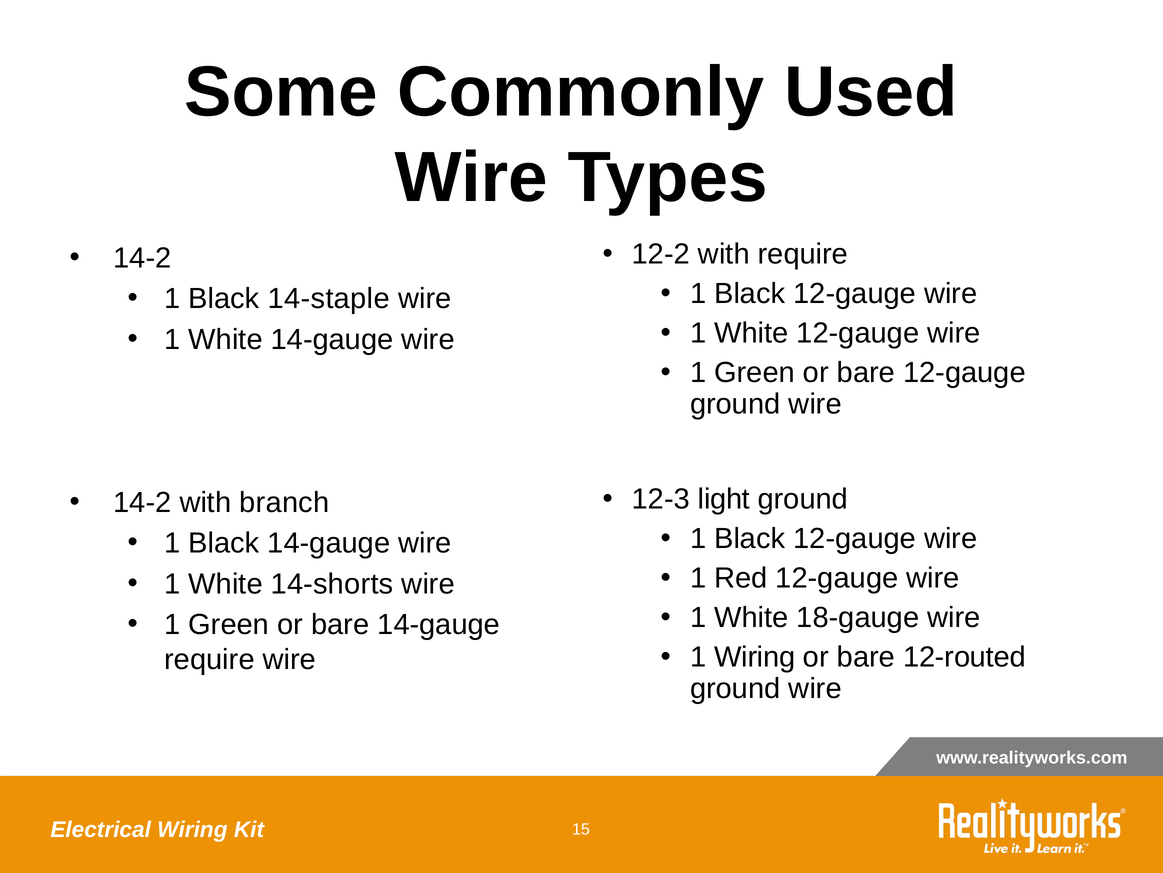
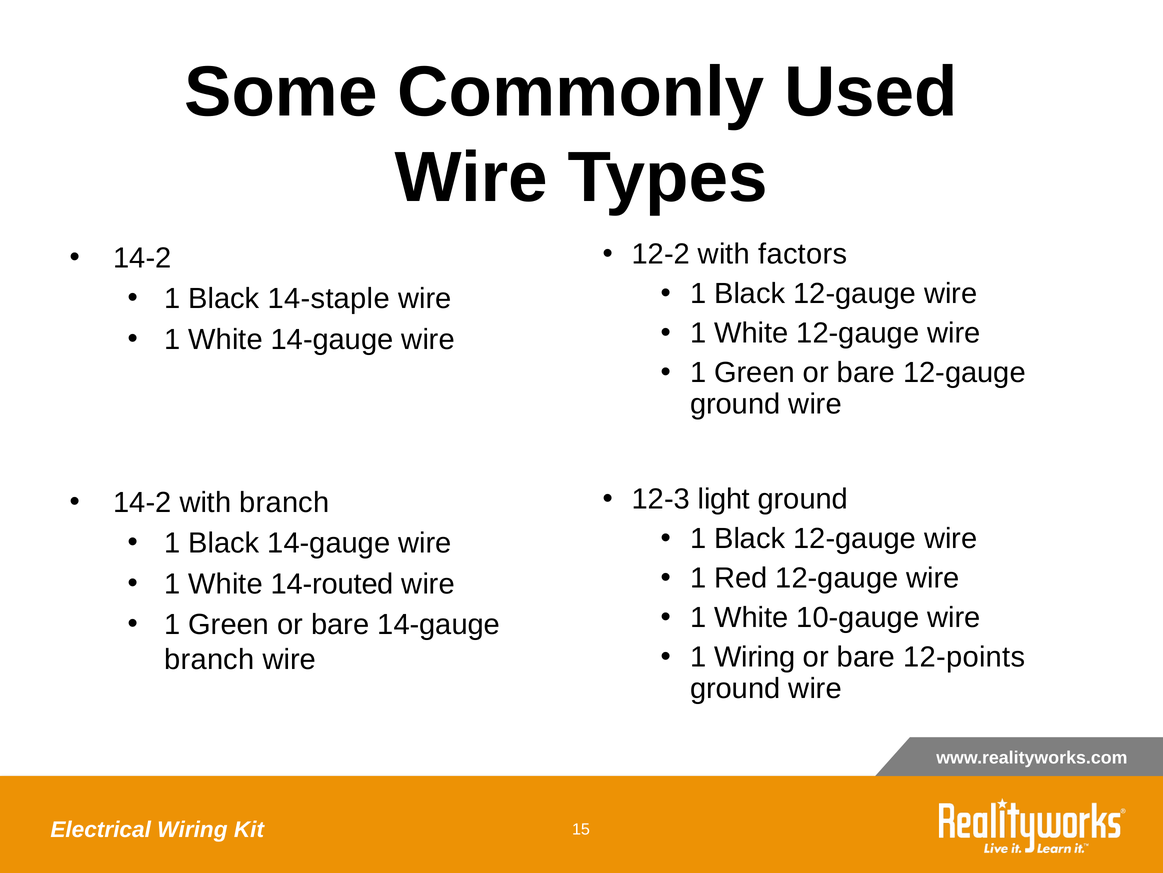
with require: require -> factors
14-shorts: 14-shorts -> 14-routed
18-gauge: 18-gauge -> 10-gauge
12-routed: 12-routed -> 12-points
require at (209, 659): require -> branch
